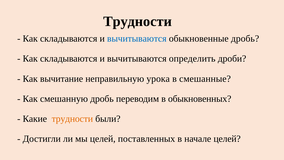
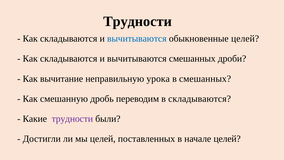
обыкновенные дробь: дробь -> целей
вычитываются определить: определить -> смешанных
в смешанные: смешанные -> смешанных
в обыкновенных: обыкновенных -> складываются
трудности at (72, 119) colour: orange -> purple
